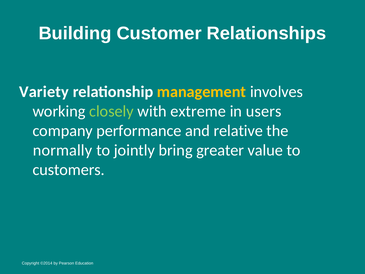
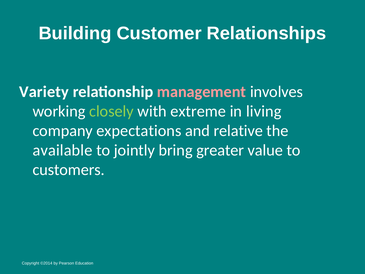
management colour: yellow -> pink
users: users -> living
performance: performance -> expectations
normally: normally -> available
